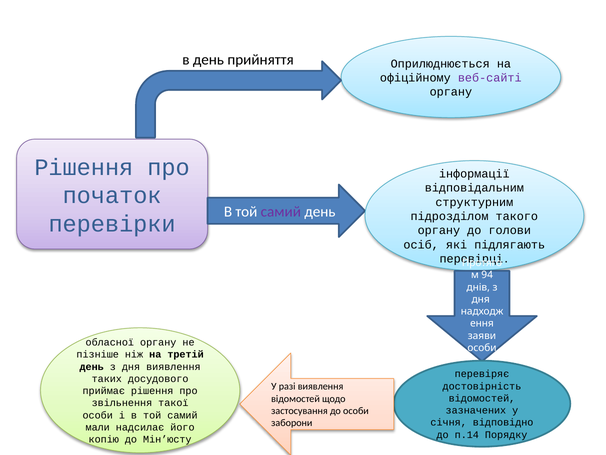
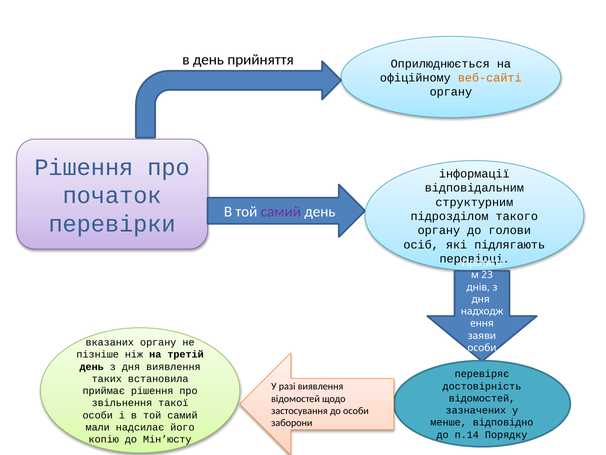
веб-сайті colour: purple -> orange
94: 94 -> 23
обласної: обласної -> вказаних
досудового: досудового -> встановила
січня: січня -> менше
